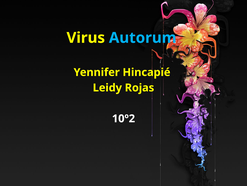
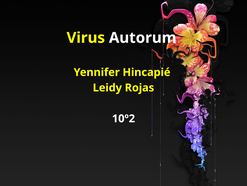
Autorum colour: light blue -> white
